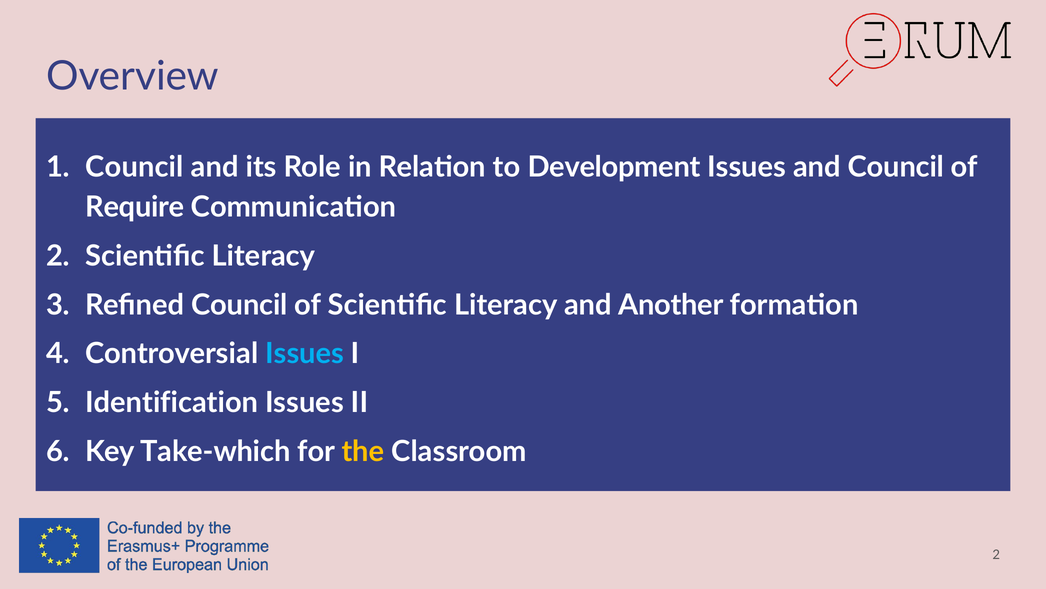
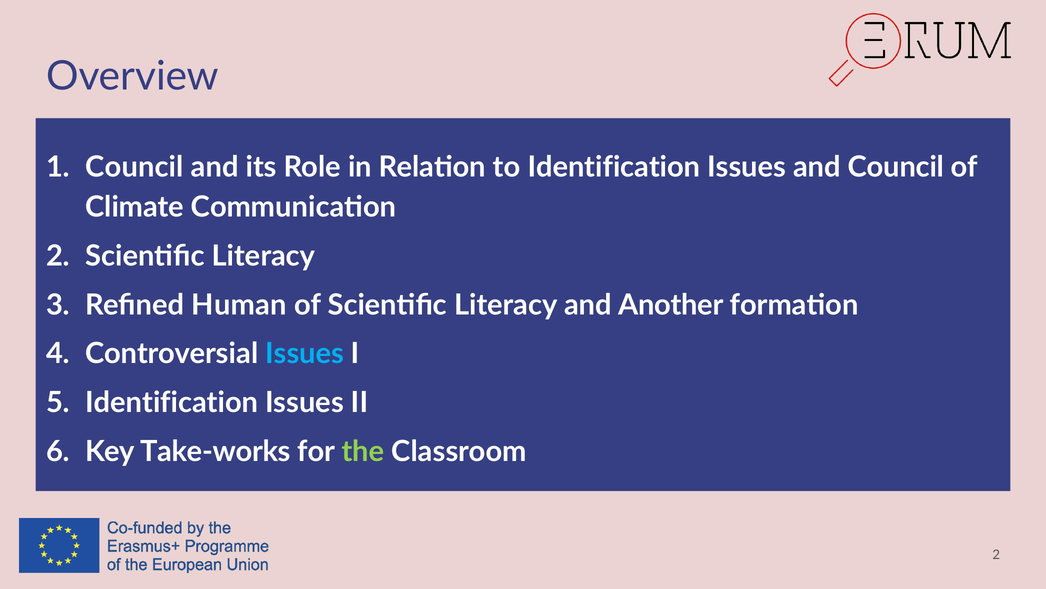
to Development: Development -> Identification
Require: Require -> Climate
Refined Council: Council -> Human
Take-which: Take-which -> Take-works
the colour: yellow -> light green
